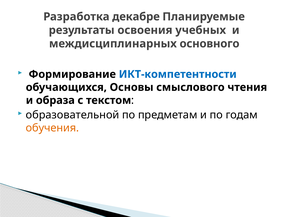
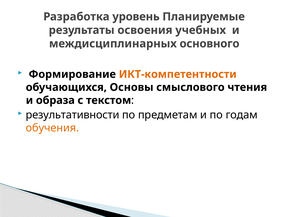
декабре: декабре -> уровень
ИКТ-компетентности colour: blue -> orange
образовательной: образовательной -> результативности
